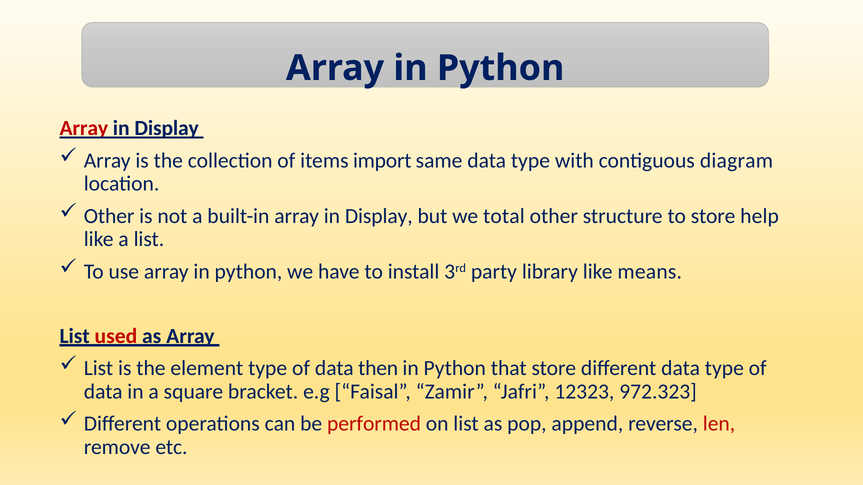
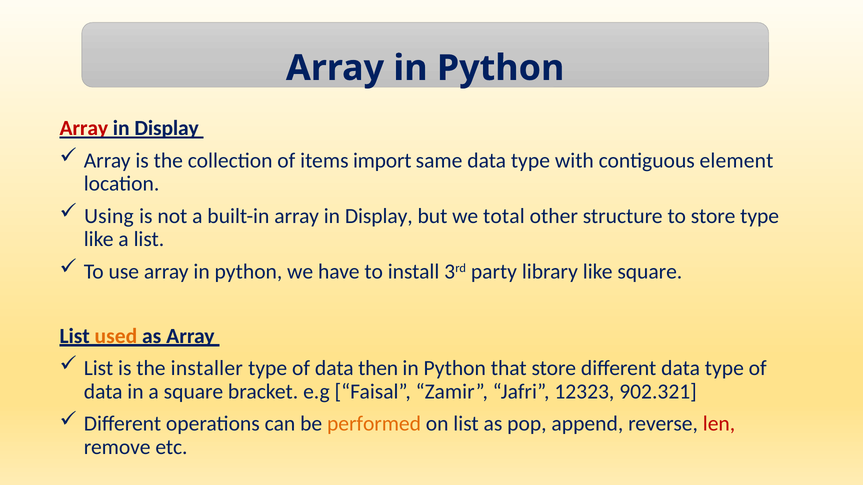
diagram: diagram -> element
Other at (109, 216): Other -> Using
store help: help -> type
like means: means -> square
used colour: red -> orange
element: element -> installer
972.323: 972.323 -> 902.321
performed colour: red -> orange
